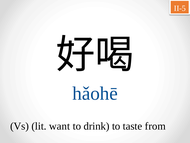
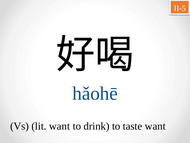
taste from: from -> want
